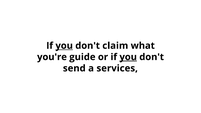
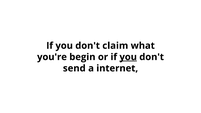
you at (64, 46) underline: present -> none
guide: guide -> begin
services: services -> internet
